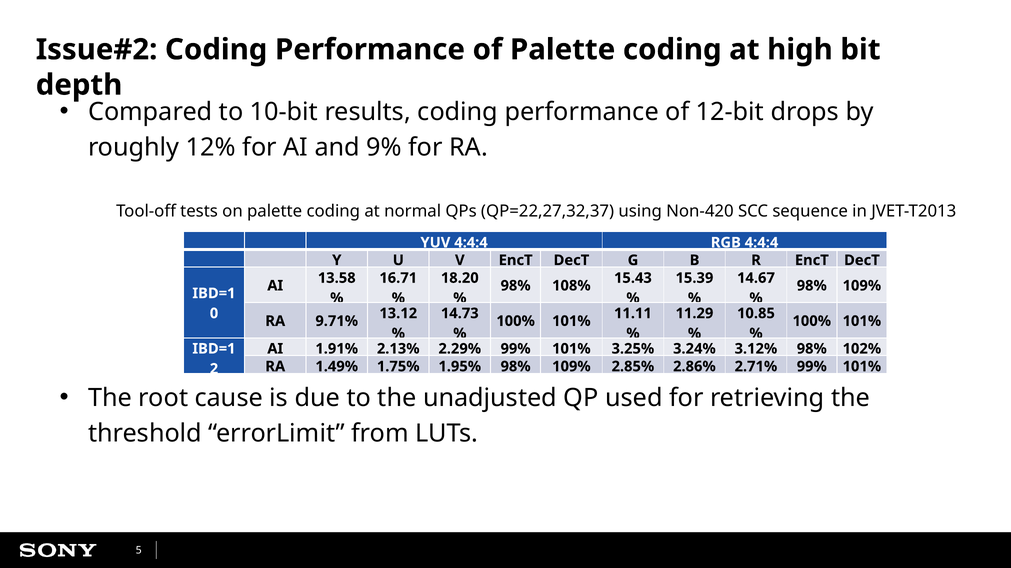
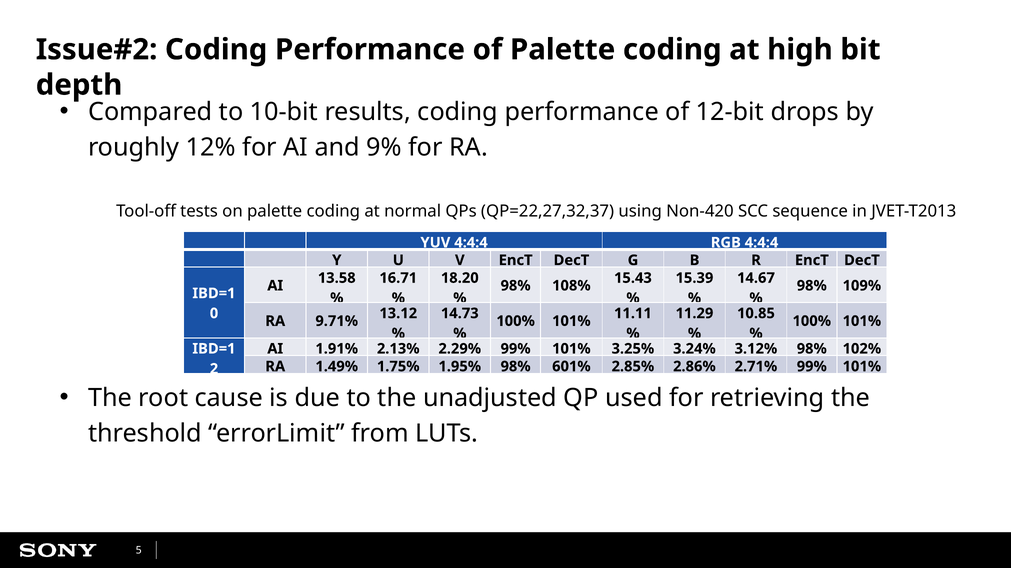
1.95% 98% 109%: 109% -> 601%
